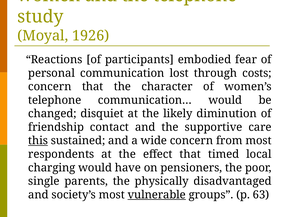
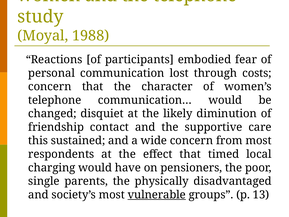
1926: 1926 -> 1988
this underline: present -> none
63: 63 -> 13
